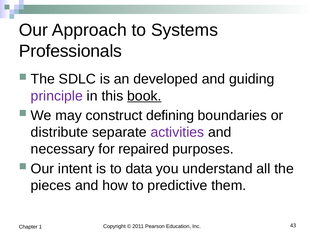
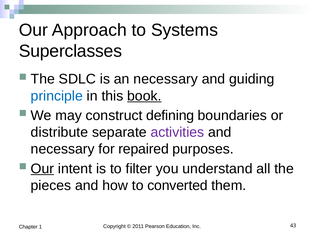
Professionals: Professionals -> Superclasses
an developed: developed -> necessary
principle colour: purple -> blue
Our at (42, 169) underline: none -> present
data: data -> filter
predictive: predictive -> converted
